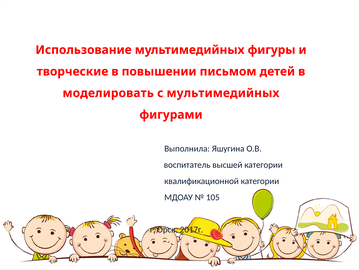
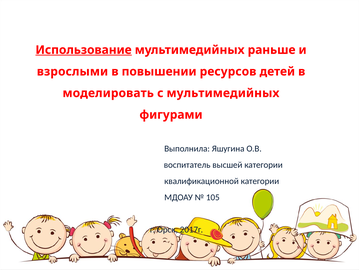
Использование underline: none -> present
фигуры: фигуры -> раньше
творческие: творческие -> взрослыми
письмом: письмом -> ресурсов
